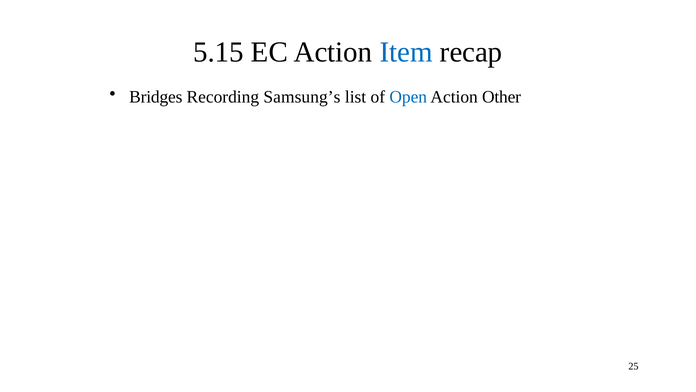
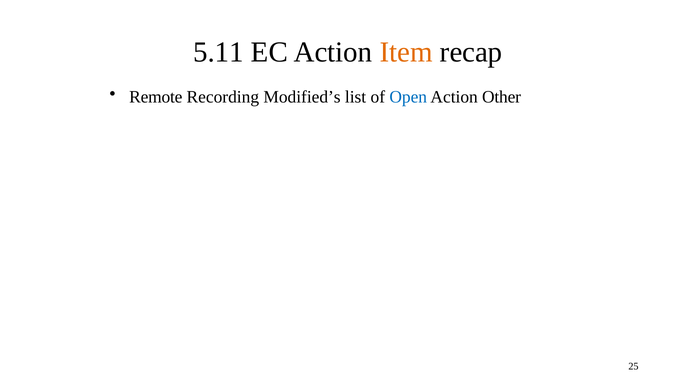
5.15: 5.15 -> 5.11
Item colour: blue -> orange
Bridges: Bridges -> Remote
Samsung’s: Samsung’s -> Modified’s
